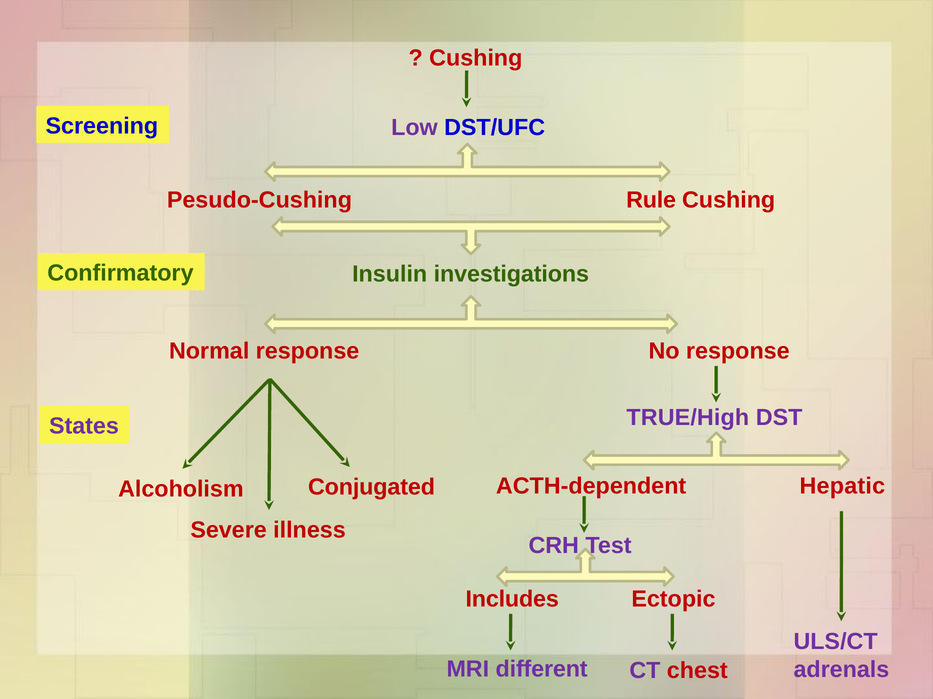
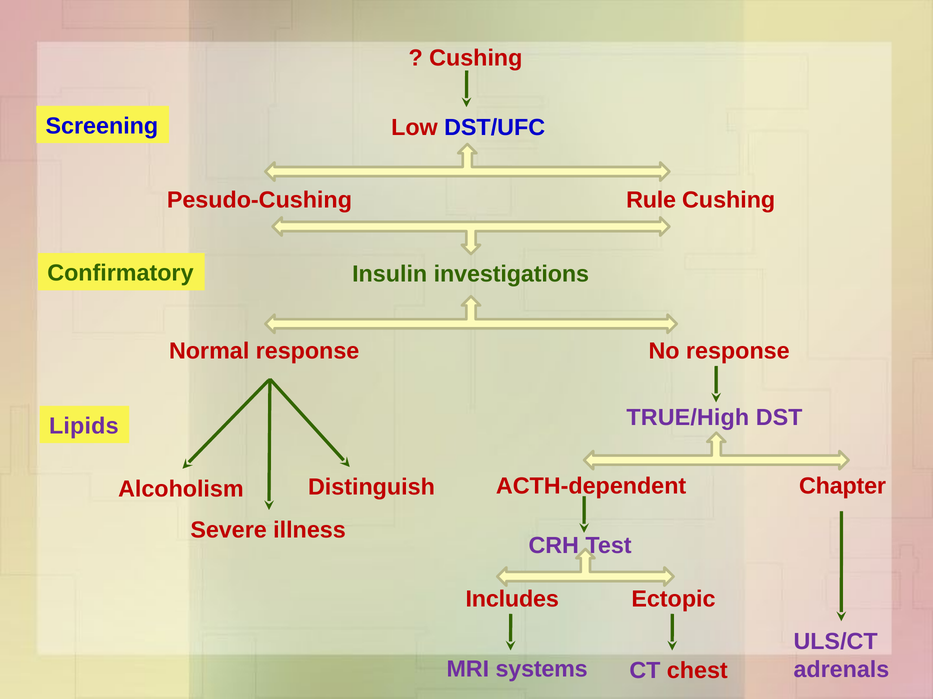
Low colour: purple -> red
States: States -> Lipids
Hepatic: Hepatic -> Chapter
Conjugated: Conjugated -> Distinguish
different: different -> systems
